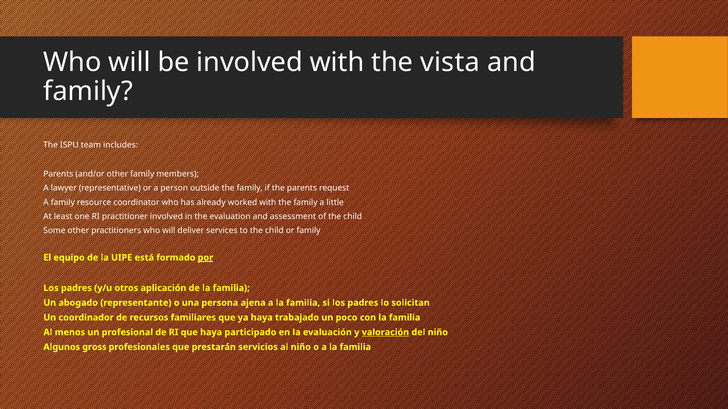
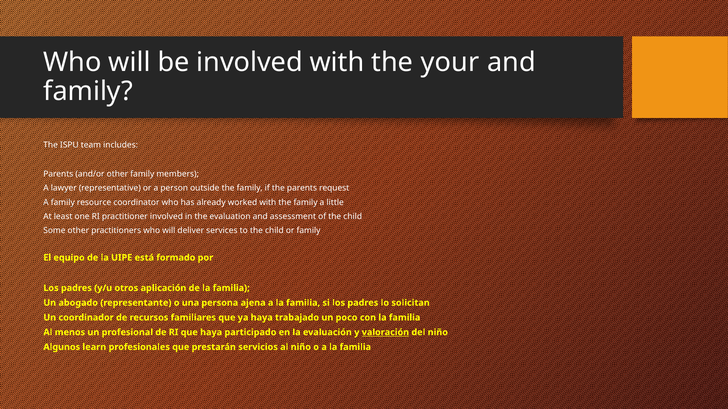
vista: vista -> your
por underline: present -> none
gross: gross -> learn
